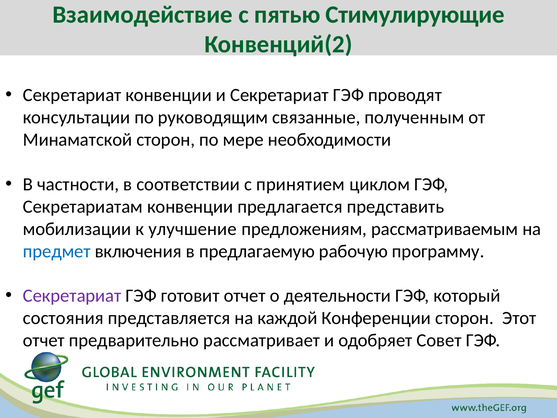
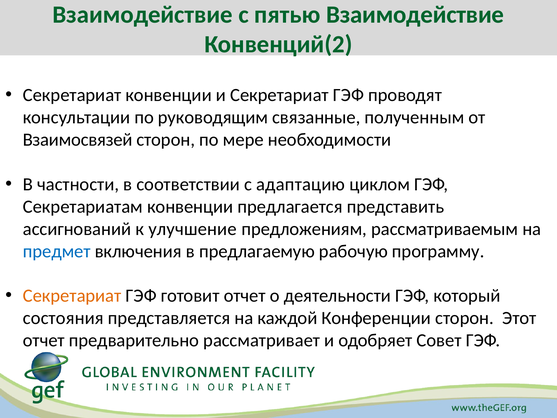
пятью Стимулирующие: Стимулирующие -> Взаимодействие
Минаматской: Минаматской -> Взаимосвязей
принятием: принятием -> адаптацию
мобилизации: мобилизации -> ассигнований
Секретариат at (72, 296) colour: purple -> orange
